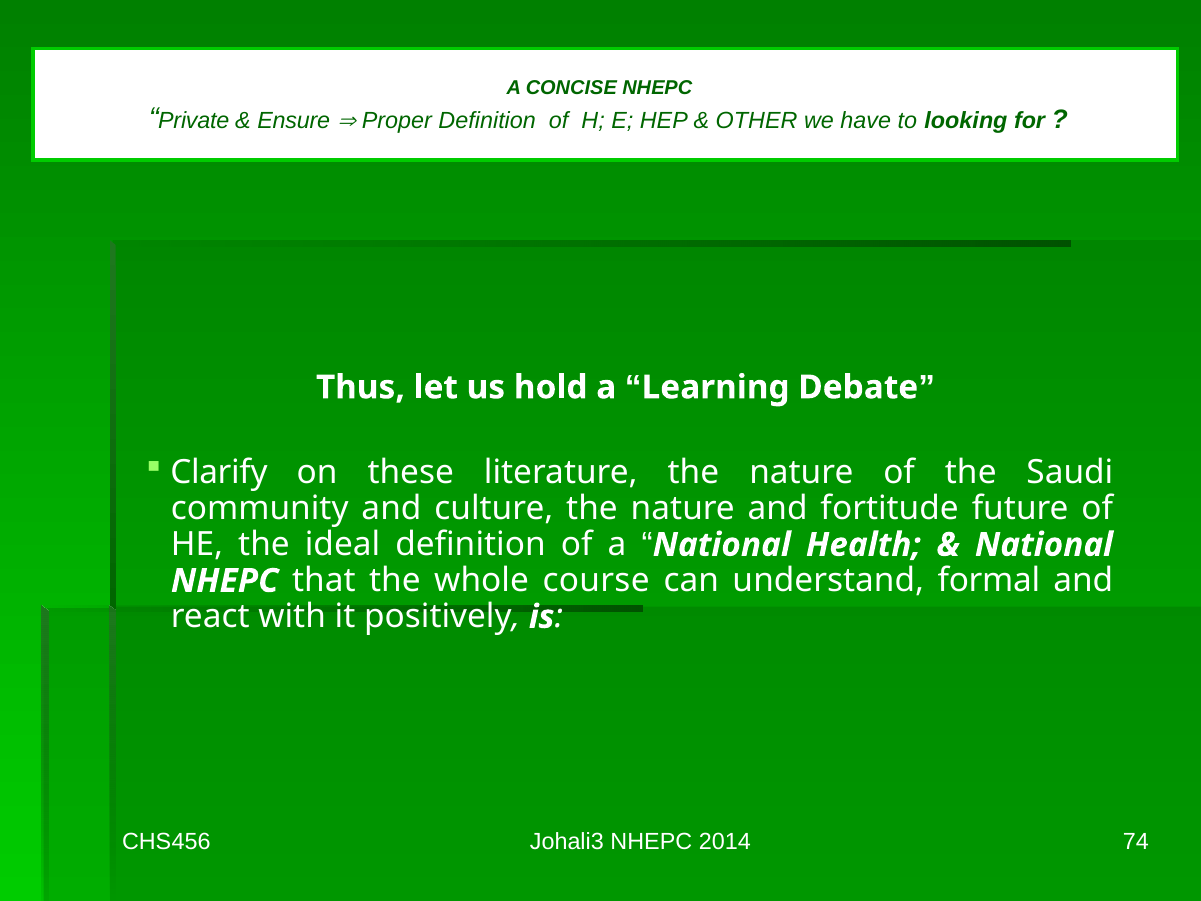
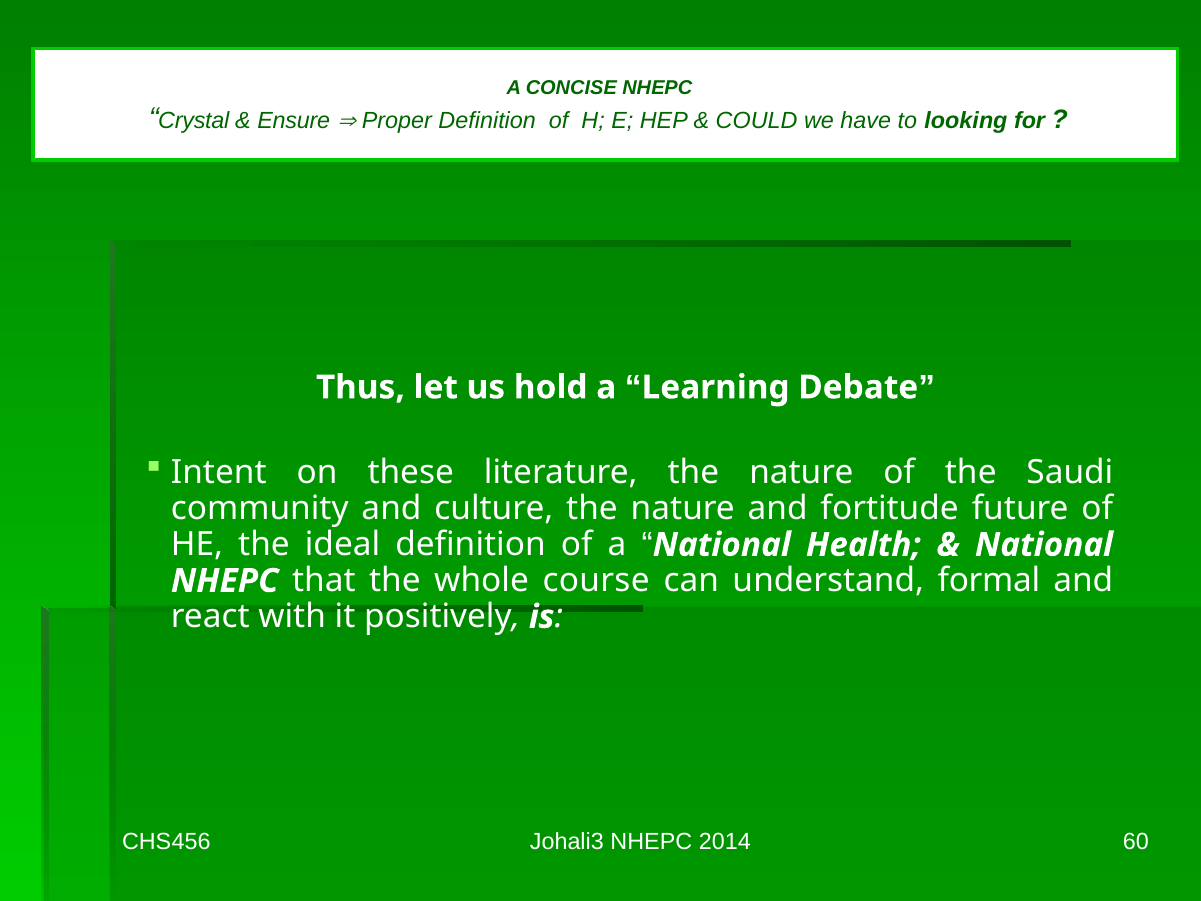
Private: Private -> Crystal
OTHER: OTHER -> COULD
Clarify: Clarify -> Intent
74: 74 -> 60
